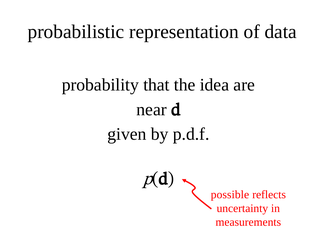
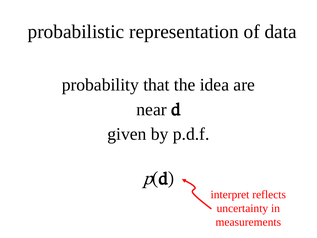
possible: possible -> interpret
